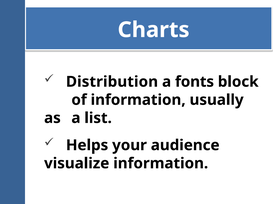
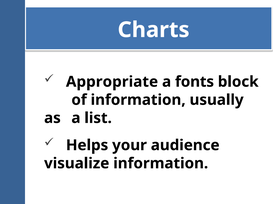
Distribution: Distribution -> Appropriate
